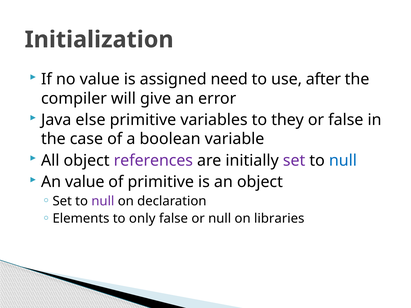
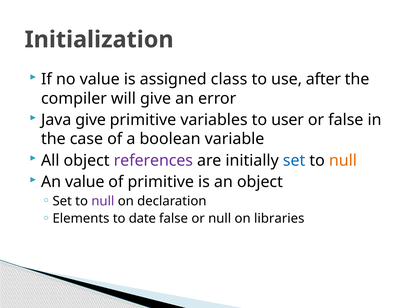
need: need -> class
Java else: else -> give
they: they -> user
set at (294, 161) colour: purple -> blue
null at (343, 161) colour: blue -> orange
only: only -> date
